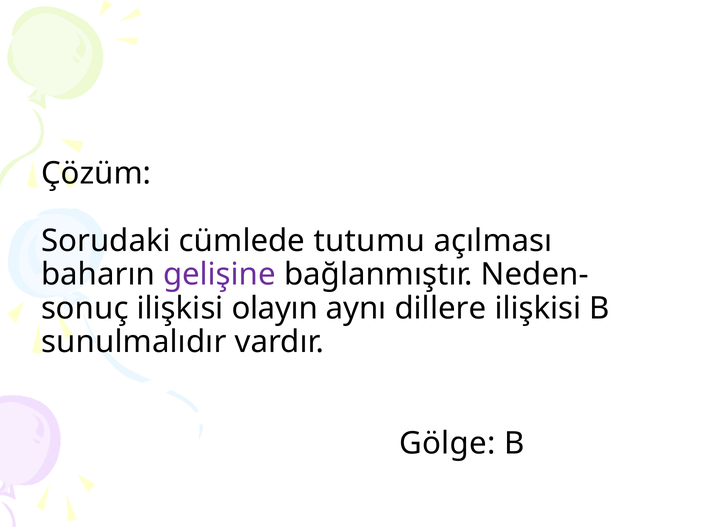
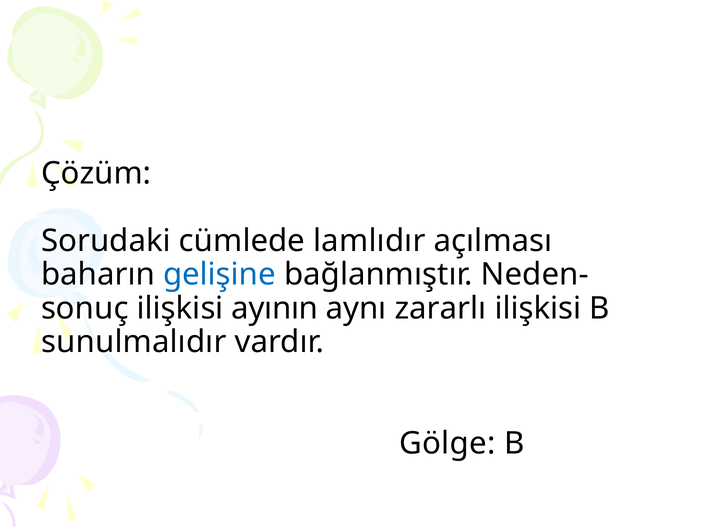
tutumu: tutumu -> lamlıdır
gelişine colour: purple -> blue
olayın: olayın -> ayının
dillere: dillere -> zararlı
